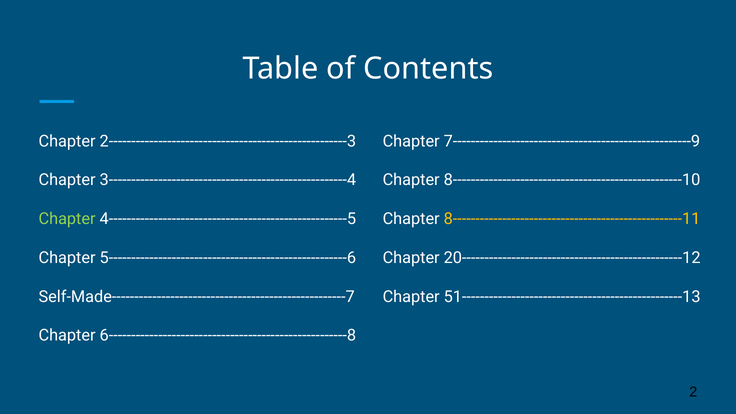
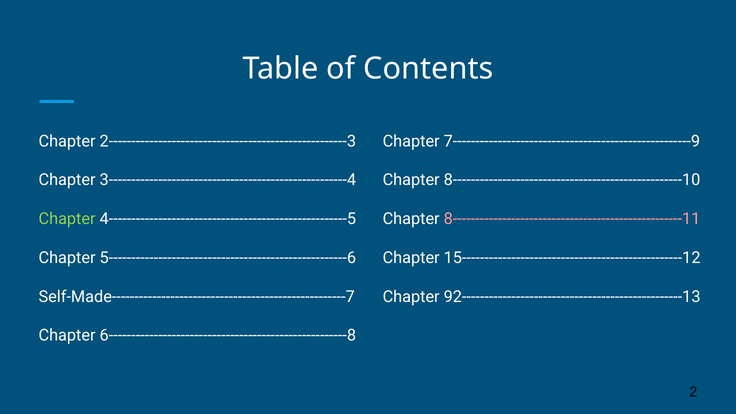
8---------------------------------------------------11 colour: yellow -> pink
20-------------------------------------------------12: 20-------------------------------------------------12 -> 15-------------------------------------------------12
51-------------------------------------------------13: 51-------------------------------------------------13 -> 92-------------------------------------------------13
